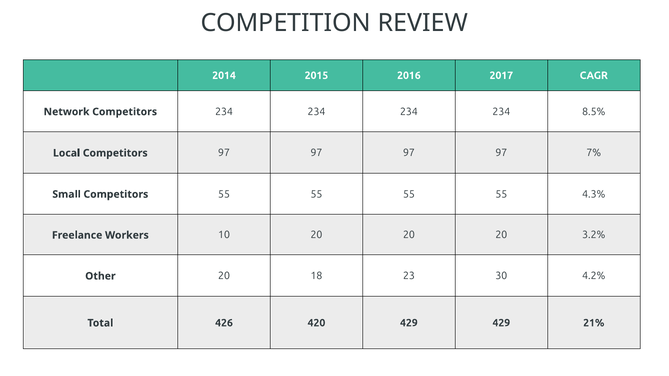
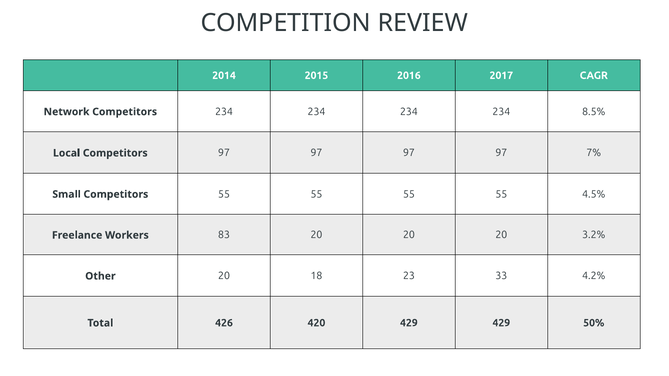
4.3%: 4.3% -> 4.5%
10: 10 -> 83
30: 30 -> 33
21%: 21% -> 50%
